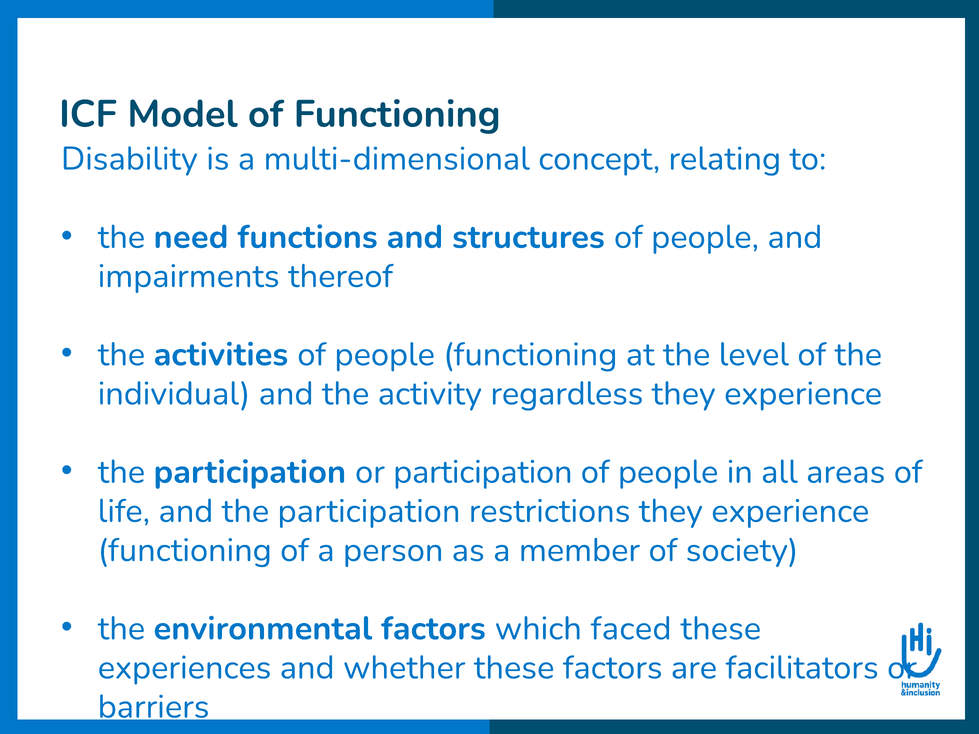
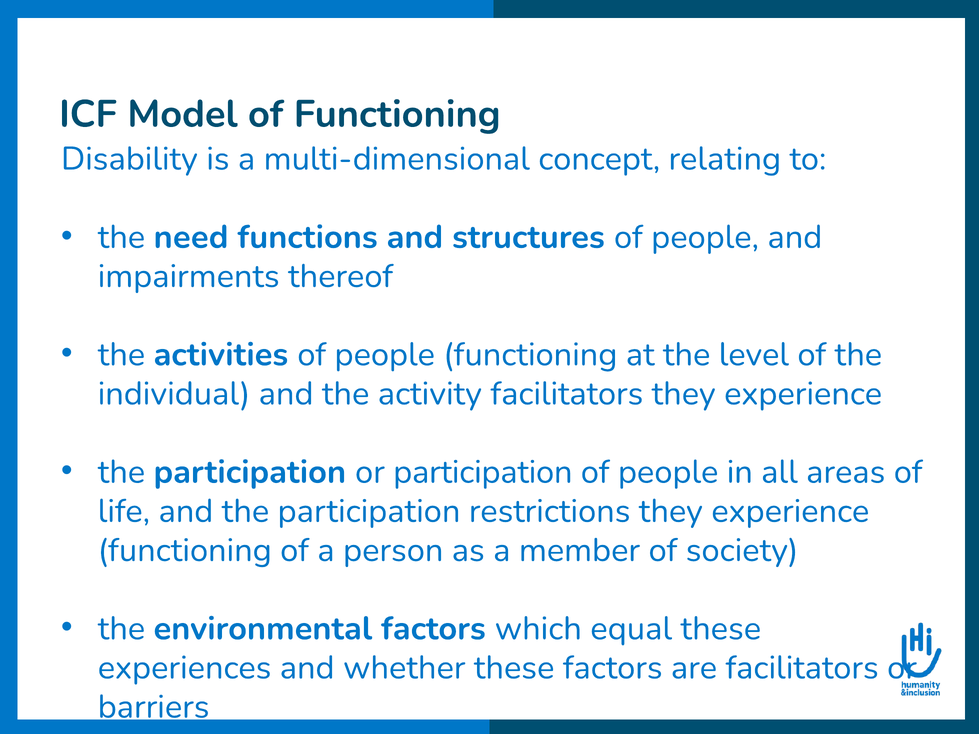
activity regardless: regardless -> facilitators
faced: faced -> equal
